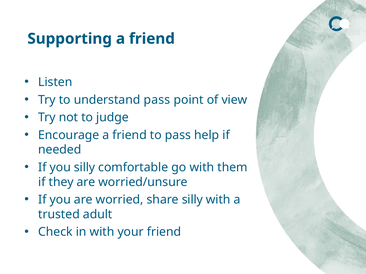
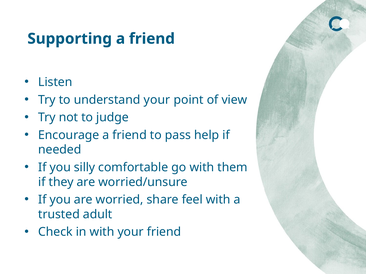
understand pass: pass -> your
share silly: silly -> feel
